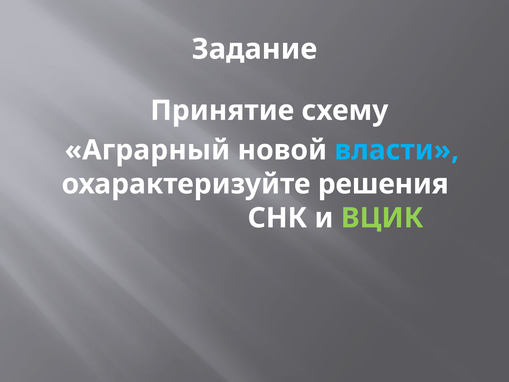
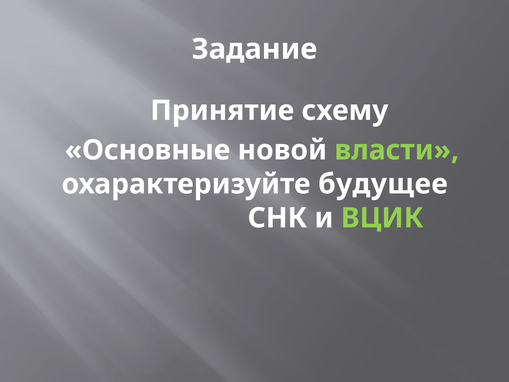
Аграрный: Аграрный -> Основные
власти colour: light blue -> light green
решения: решения -> будущее
